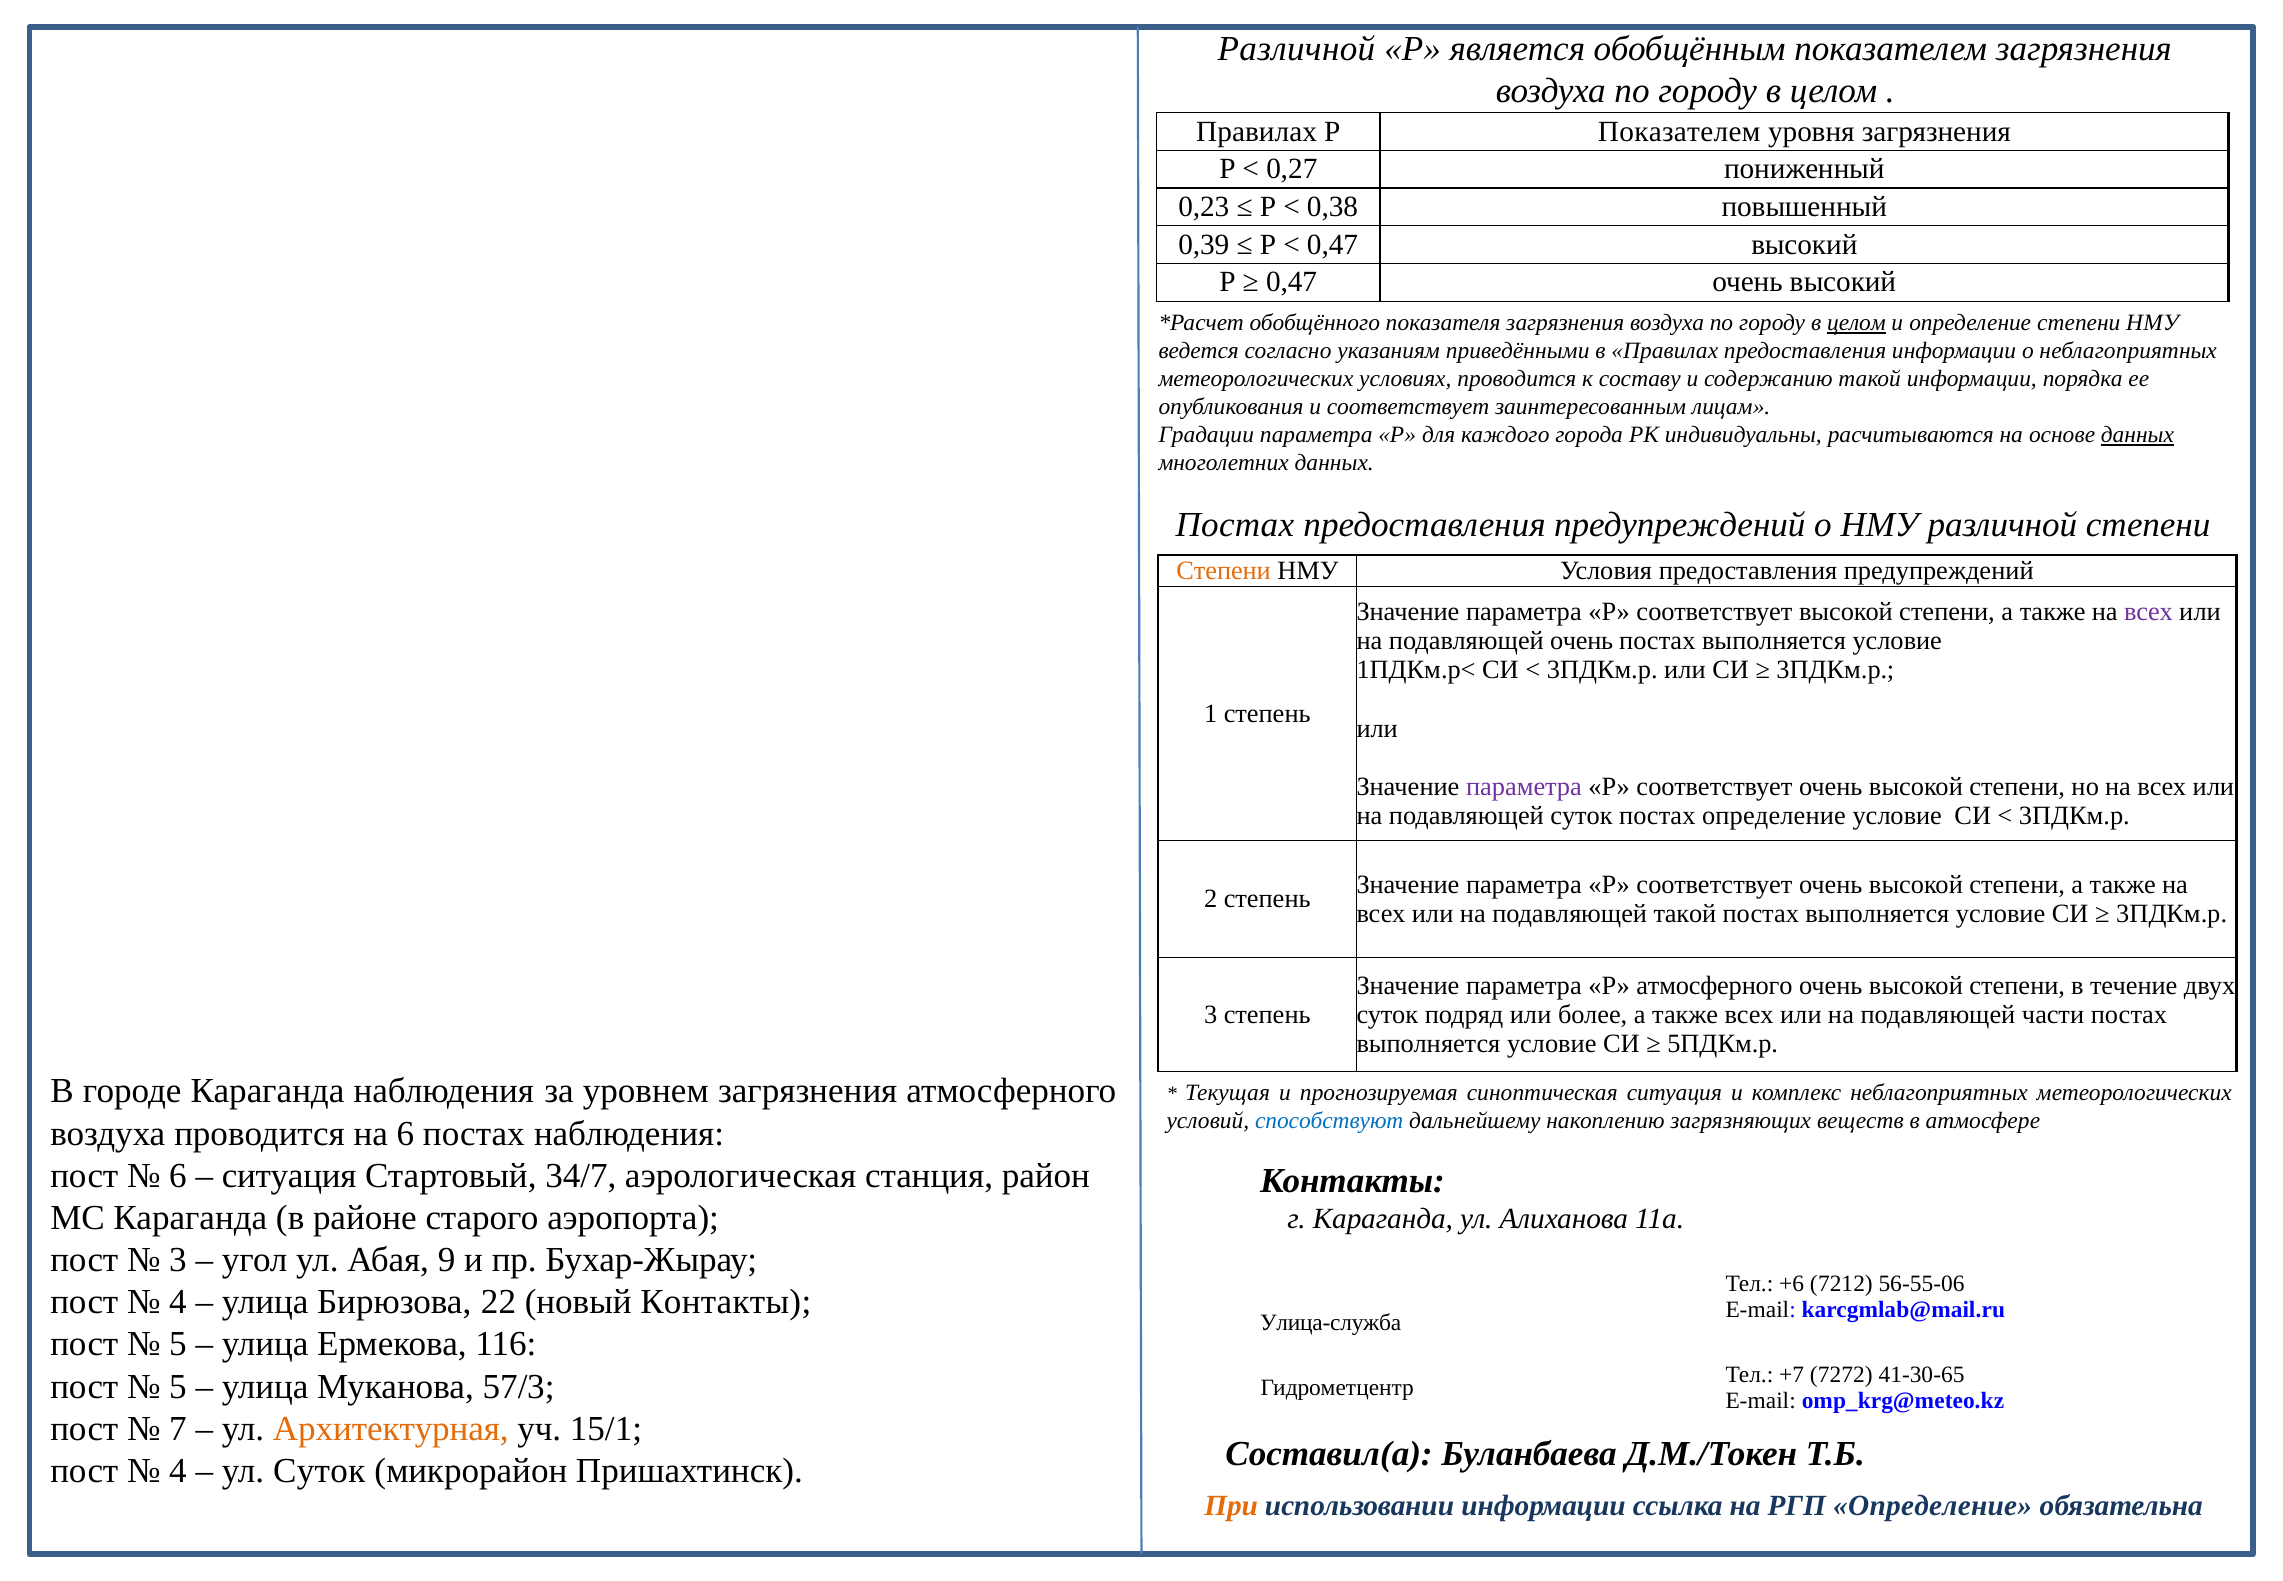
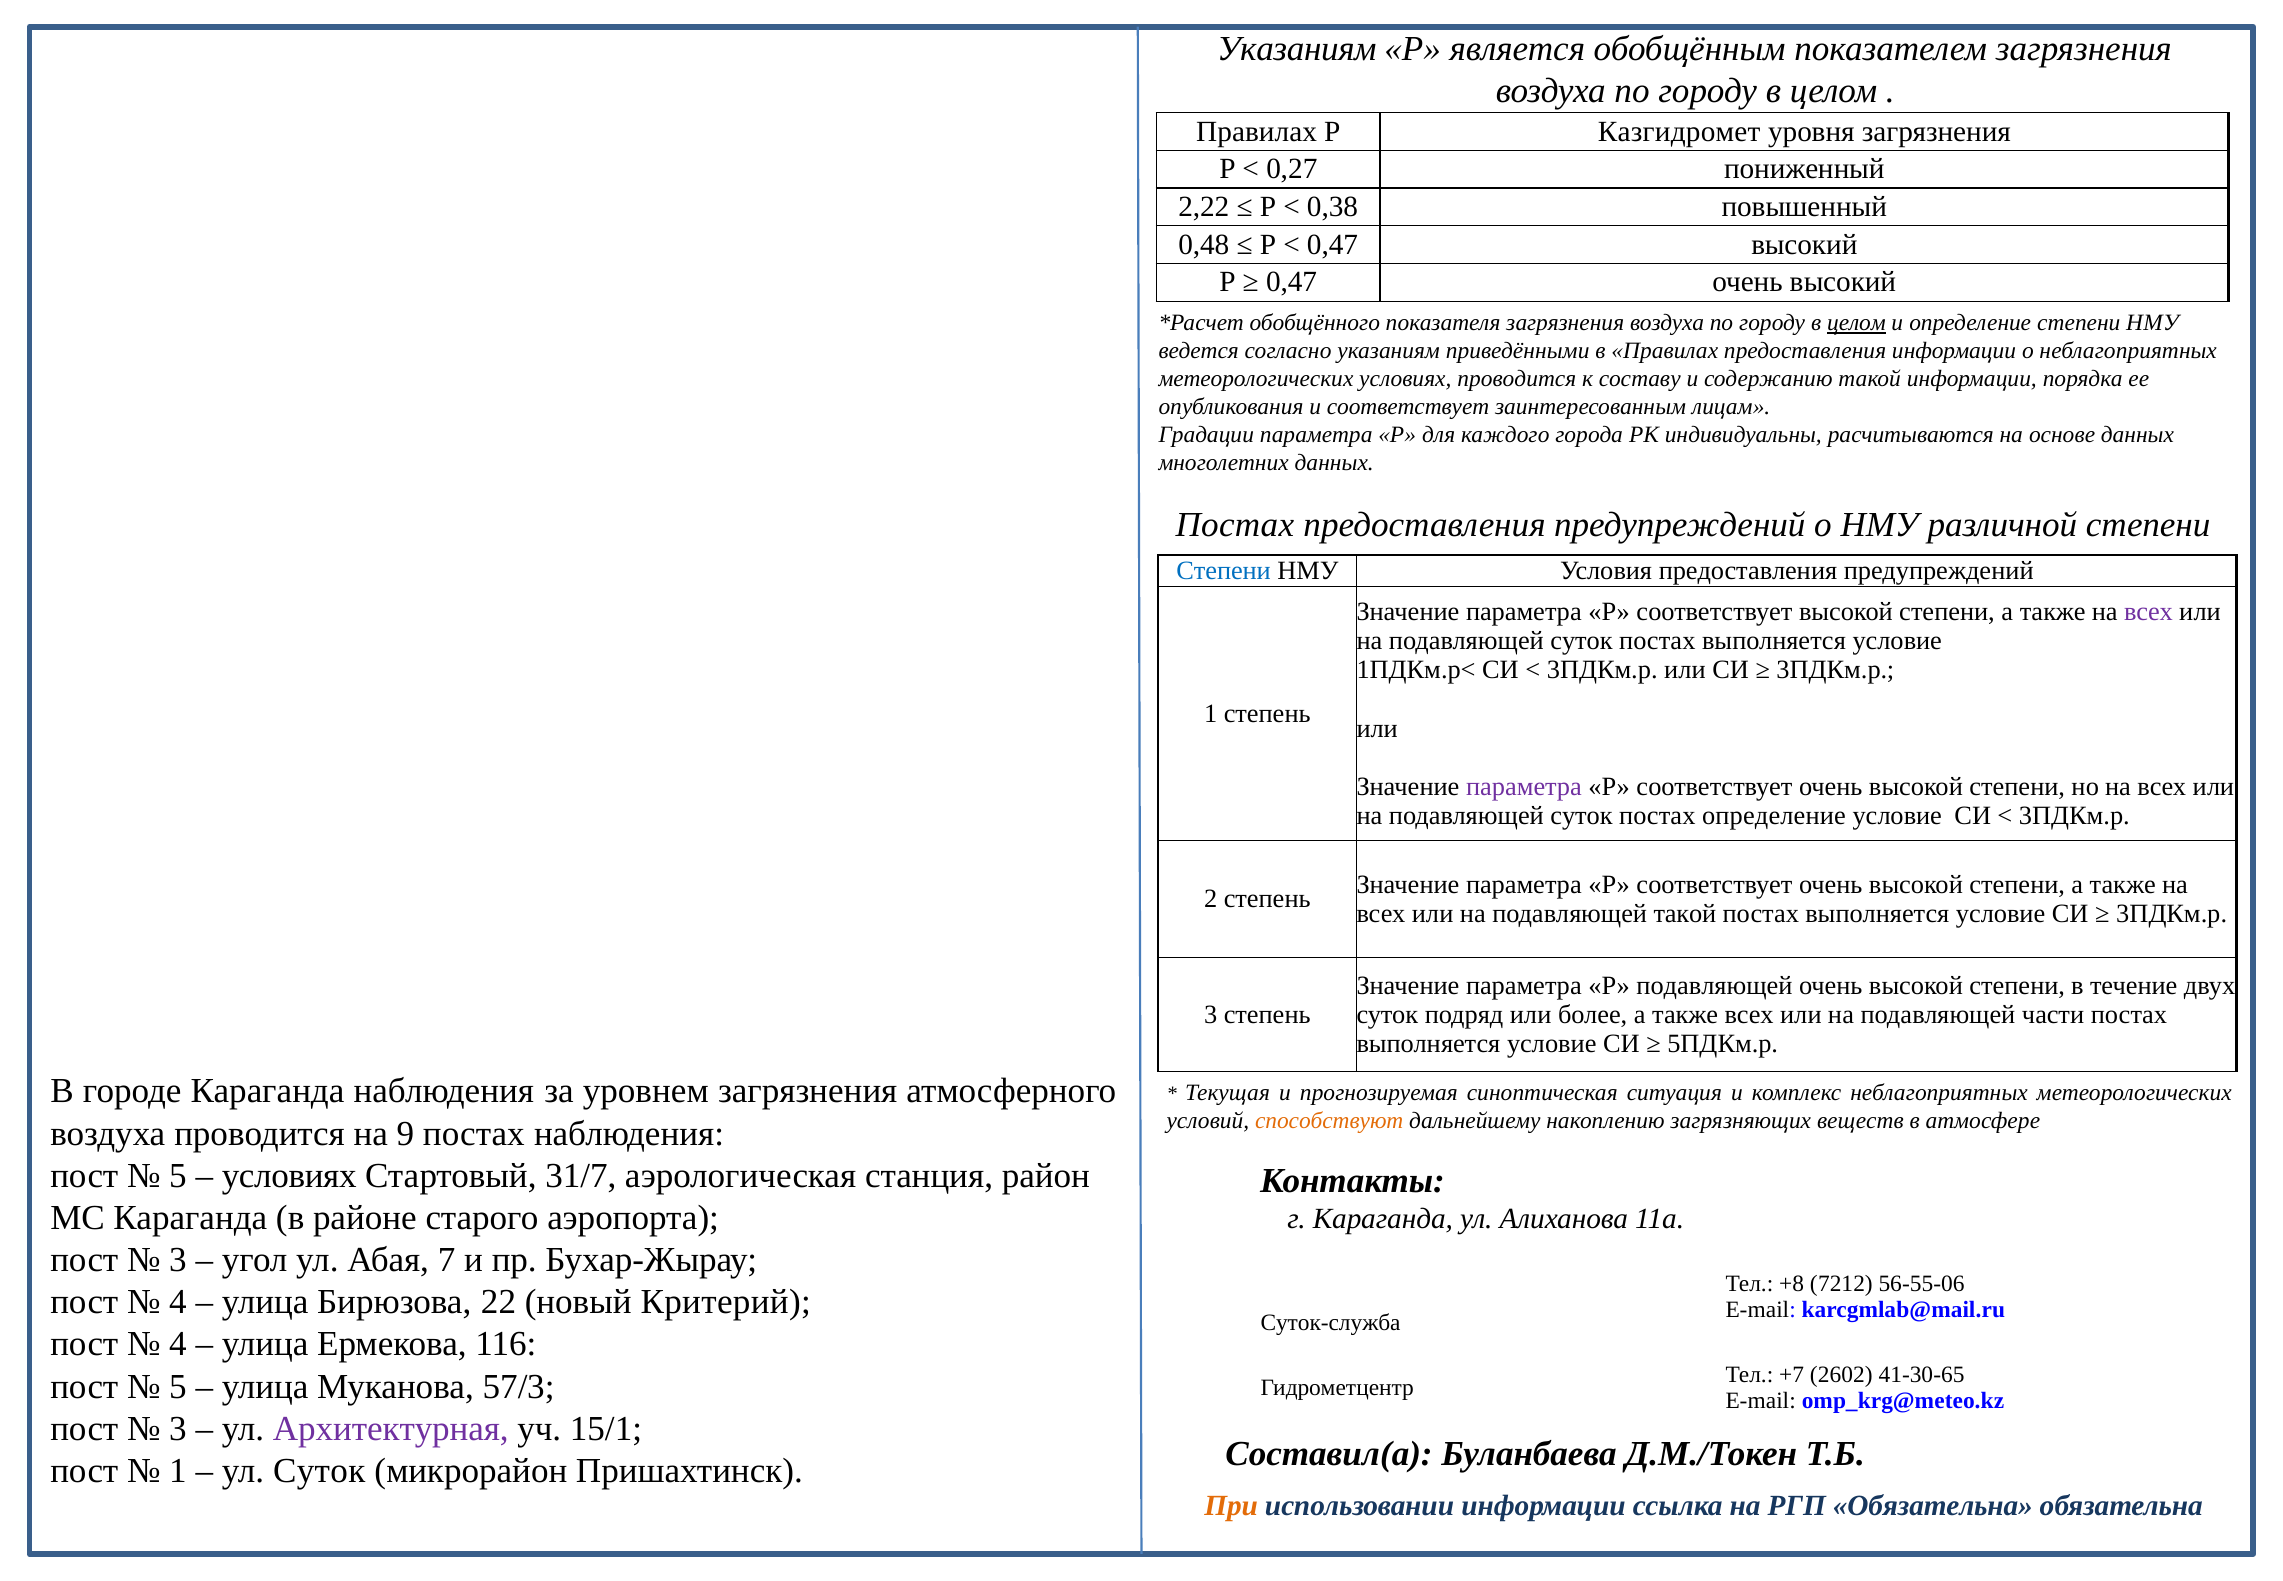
Различной at (1296, 48): Различной -> Указаниям
Р Показателем: Показателем -> Казгидромет
0,23: 0,23 -> 2,22
0,39: 0,39 -> 0,48
данных at (2137, 435) underline: present -> none
Степени at (1224, 571) colour: orange -> blue
очень at (1582, 641): очень -> суток
Р атмосферного: атмосферного -> подавляющей
способствуют colour: blue -> orange
на 6: 6 -> 9
6 at (178, 1175): 6 -> 5
ситуация at (289, 1175): ситуация -> условиях
34/7: 34/7 -> 31/7
9: 9 -> 7
+6: +6 -> +8
новый Контакты: Контакты -> Критерий
Улица-служба: Улица-служба -> Суток-служба
5 at (178, 1344): 5 -> 4
7272: 7272 -> 2602
7 at (178, 1428): 7 -> 3
Архитектурная colour: orange -> purple
4 at (178, 1470): 4 -> 1
РГП Определение: Определение -> Обязательна
